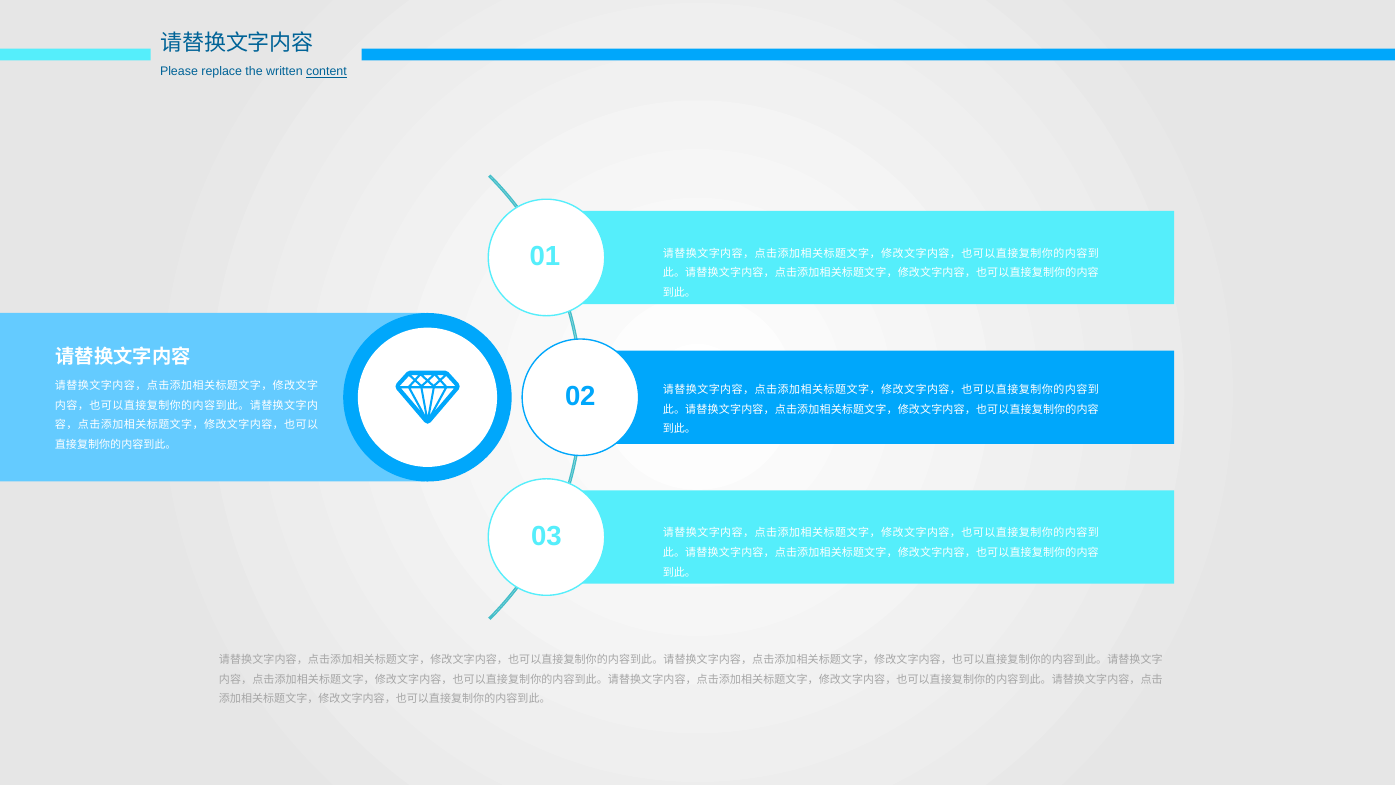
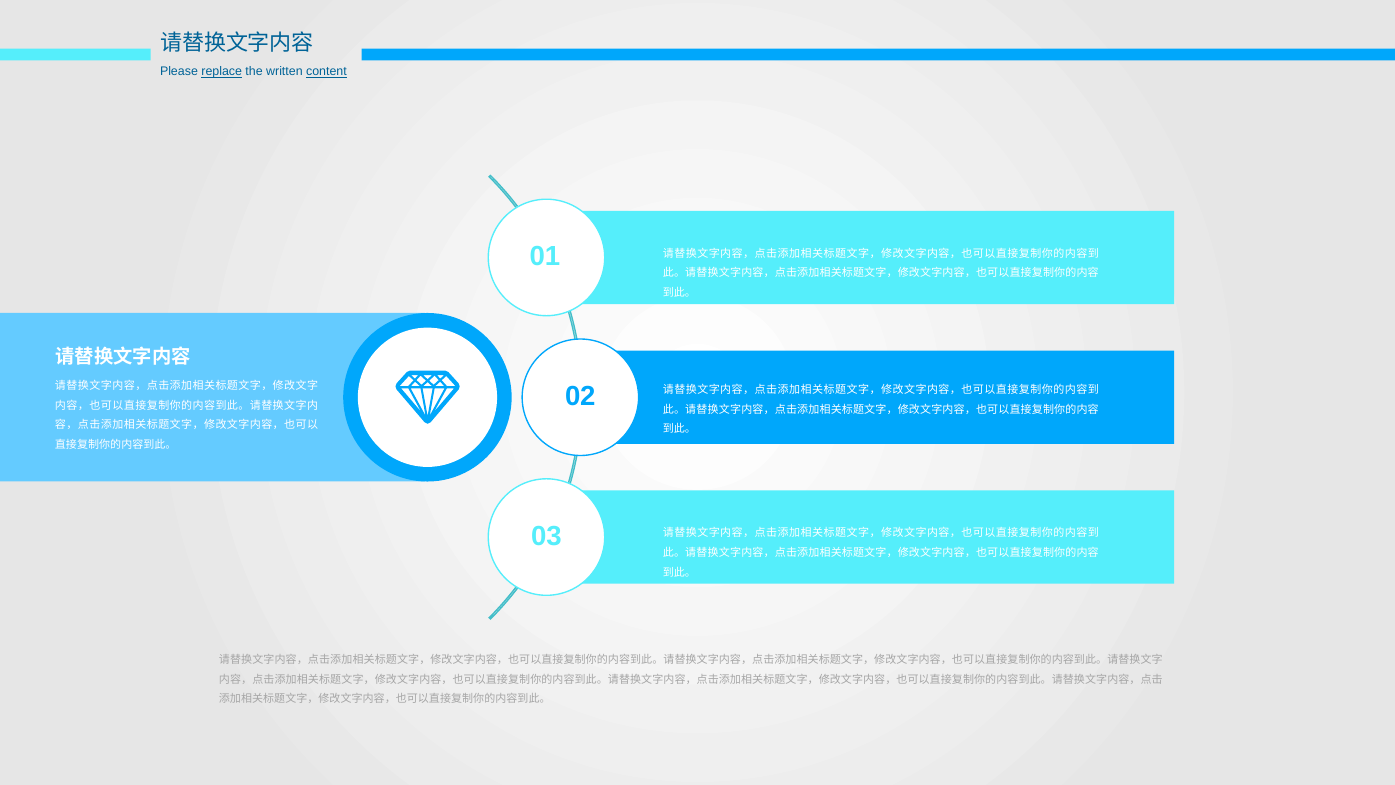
replace underline: none -> present
